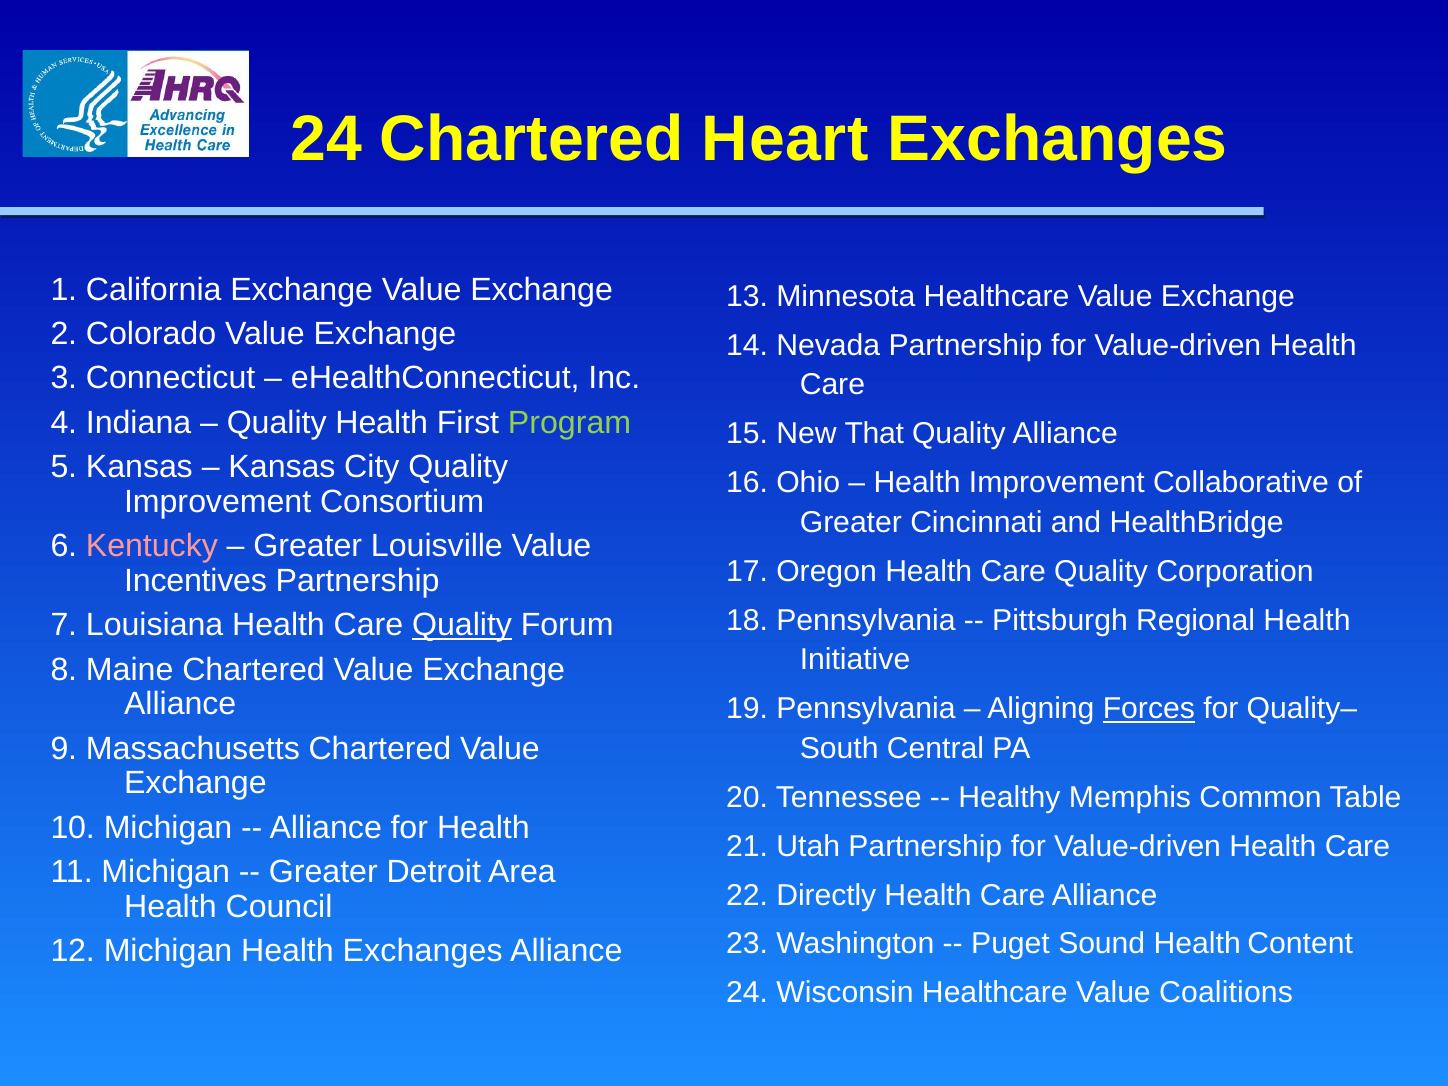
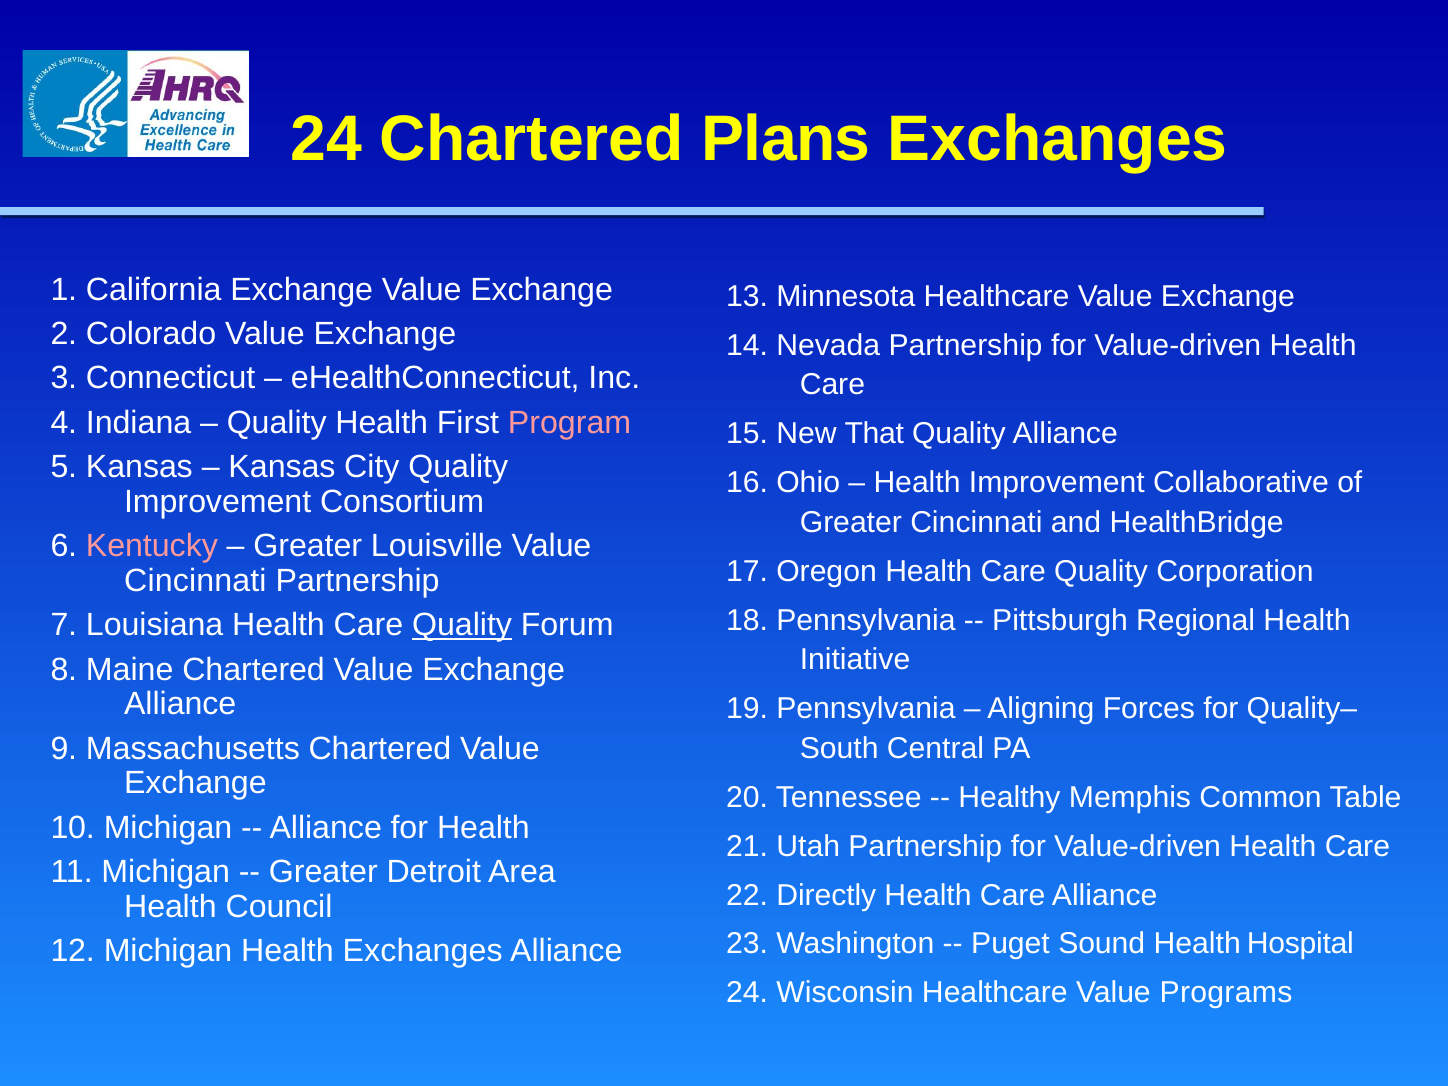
Heart: Heart -> Plans
Program colour: light green -> pink
Incentives at (196, 581): Incentives -> Cincinnati
Forces underline: present -> none
Content: Content -> Hospital
Coalitions: Coalitions -> Programs
